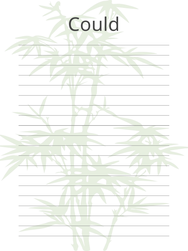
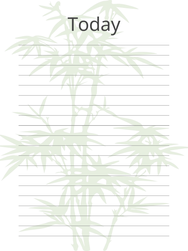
Could: Could -> Today
